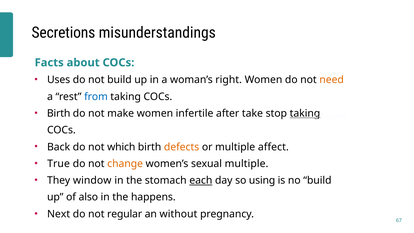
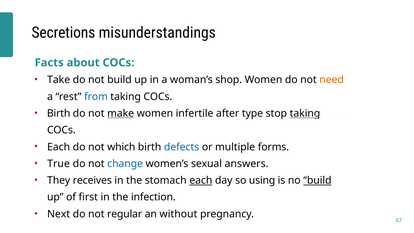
Uses: Uses -> Take
right: right -> shop
make underline: none -> present
take: take -> type
Back at (59, 147): Back -> Each
defects colour: orange -> blue
affect: affect -> forms
change colour: orange -> blue
sexual multiple: multiple -> answers
window: window -> receives
build at (317, 180) underline: none -> present
also: also -> first
happens: happens -> infection
